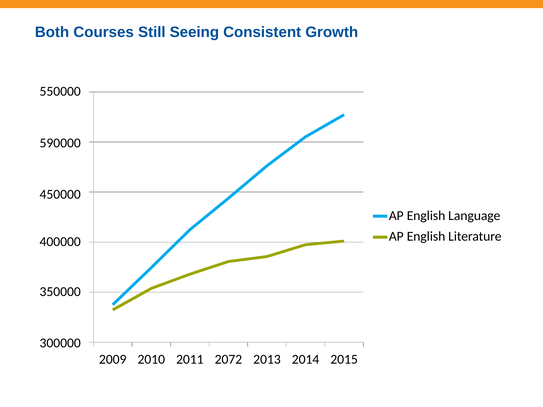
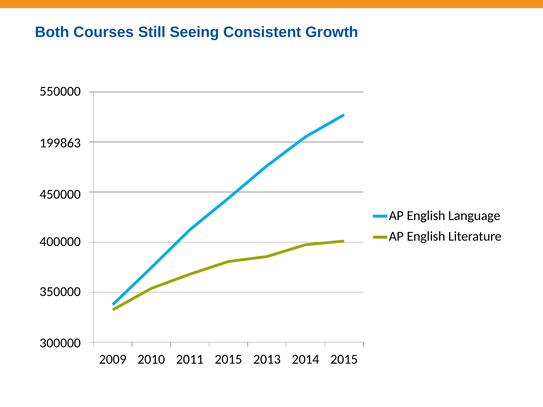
590000: 590000 -> 199863
2011 2072: 2072 -> 2015
